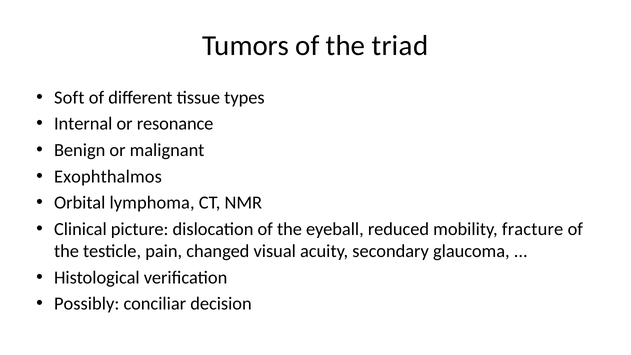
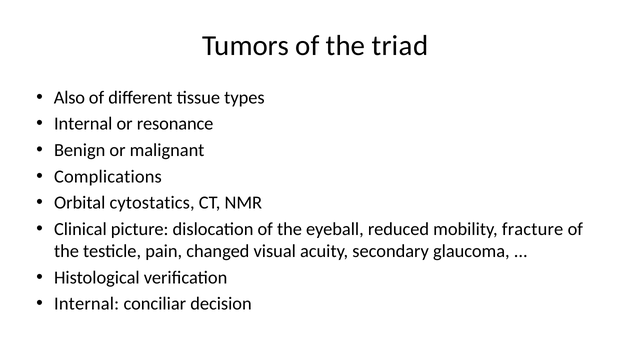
Soft: Soft -> Also
Exophthalmos: Exophthalmos -> Complications
lymphoma: lymphoma -> cytostatics
Possibly at (87, 304): Possibly -> Internal
